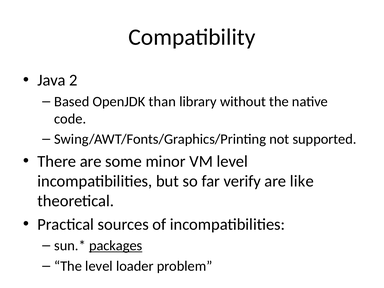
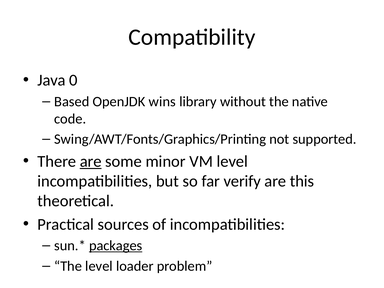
2: 2 -> 0
than: than -> wins
are at (91, 161) underline: none -> present
like: like -> this
